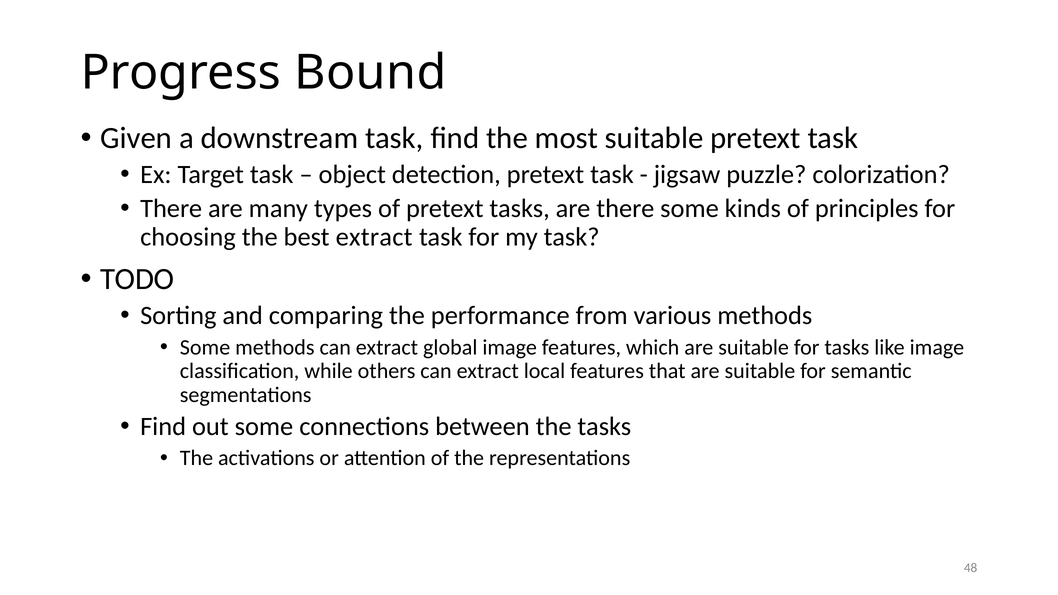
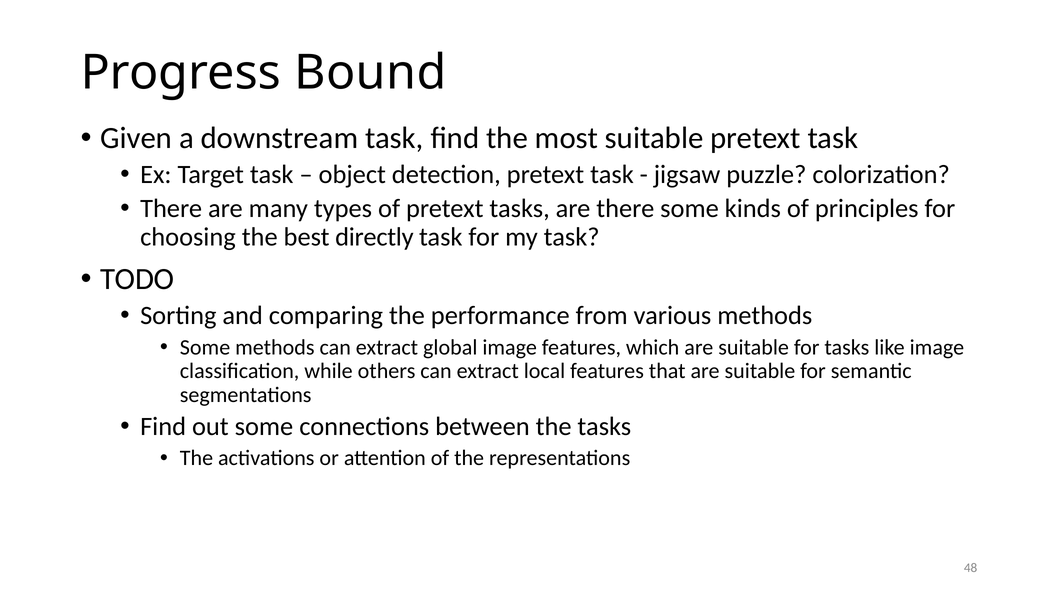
best extract: extract -> directly
